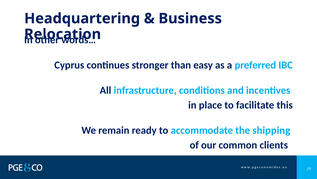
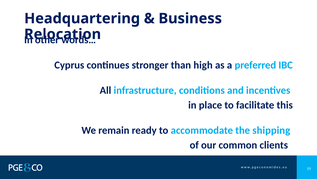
easy: easy -> high
